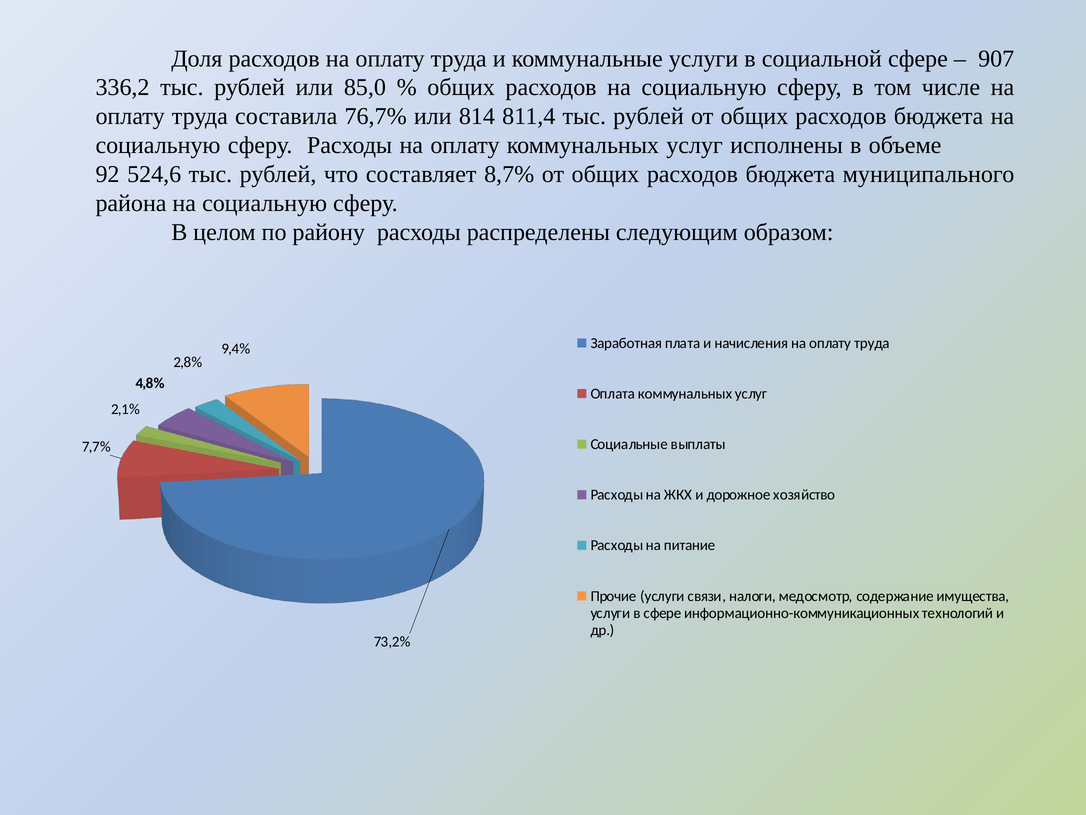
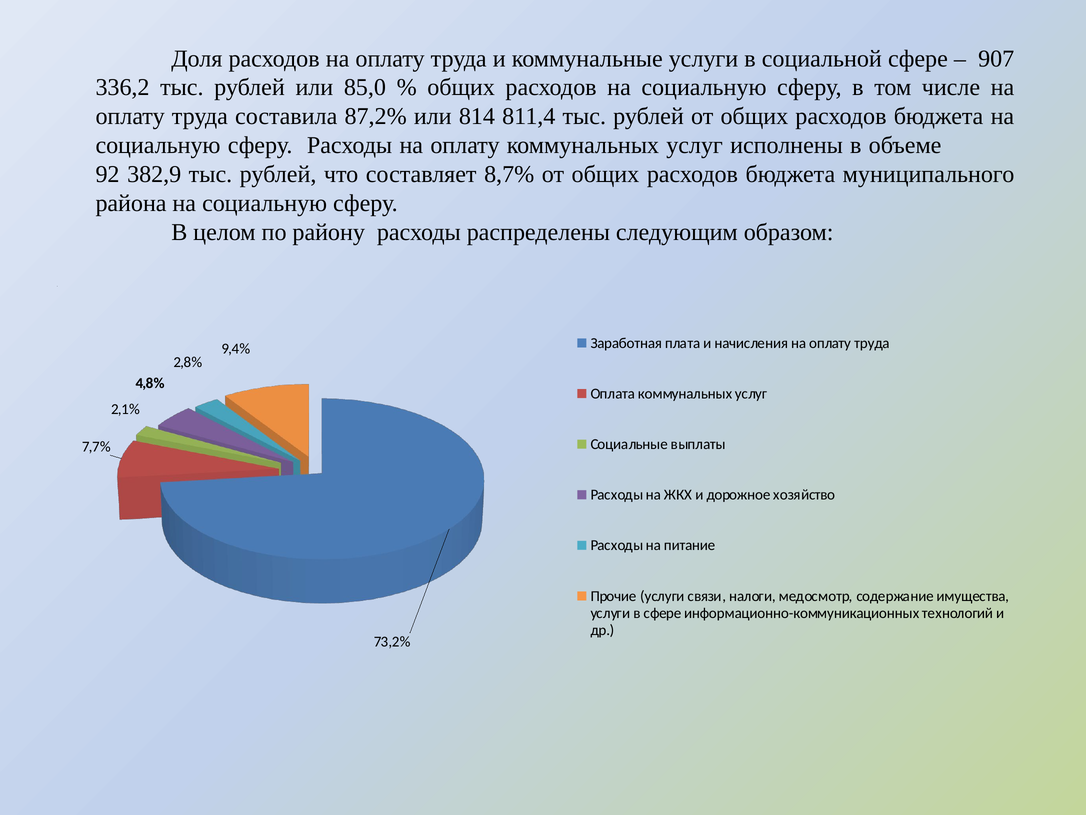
76,7%: 76,7% -> 87,2%
524,6: 524,6 -> 382,9
